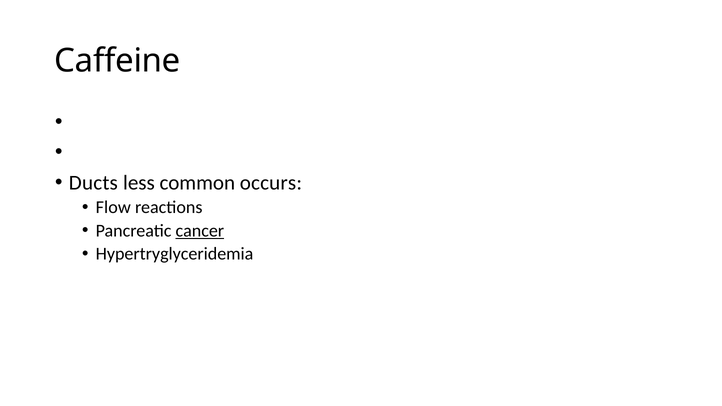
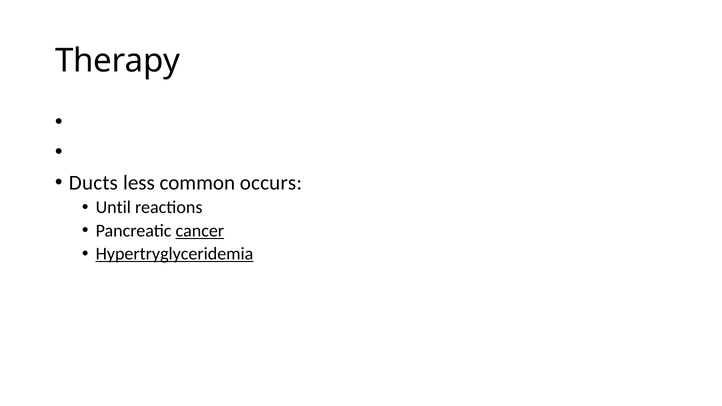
Caffeine: Caffeine -> Therapy
Flow: Flow -> Until
Hypertryglyceridemia underline: none -> present
